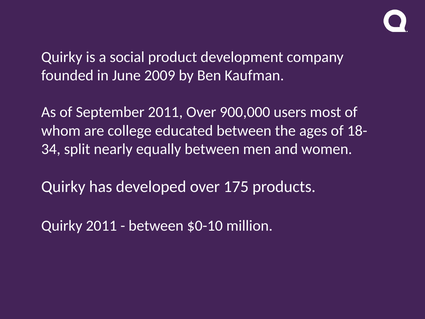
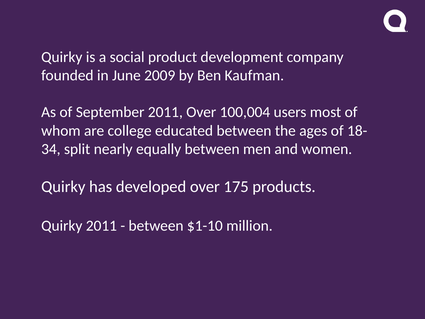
900,000: 900,000 -> 100,004
$0-10: $0-10 -> $1-10
